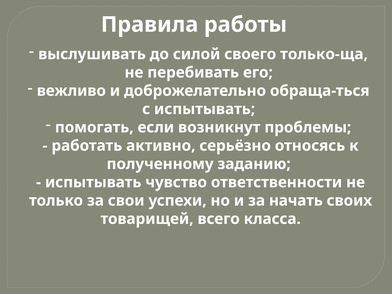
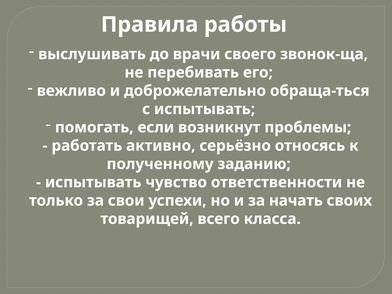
силой: силой -> врачи
только-ща: только-ща -> звонок-ща
